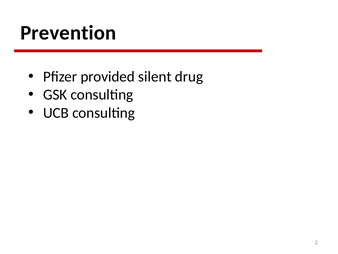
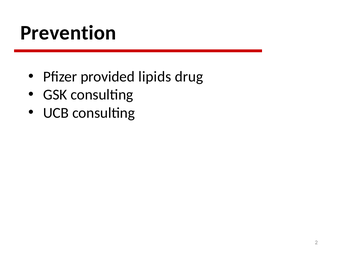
silent: silent -> lipids
